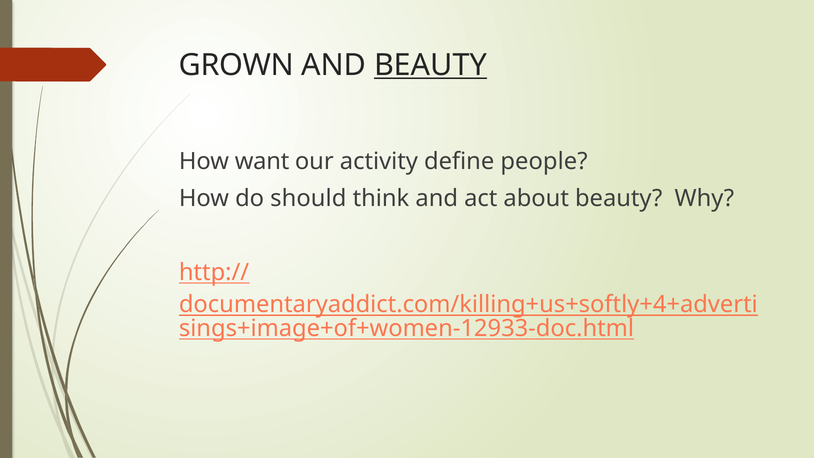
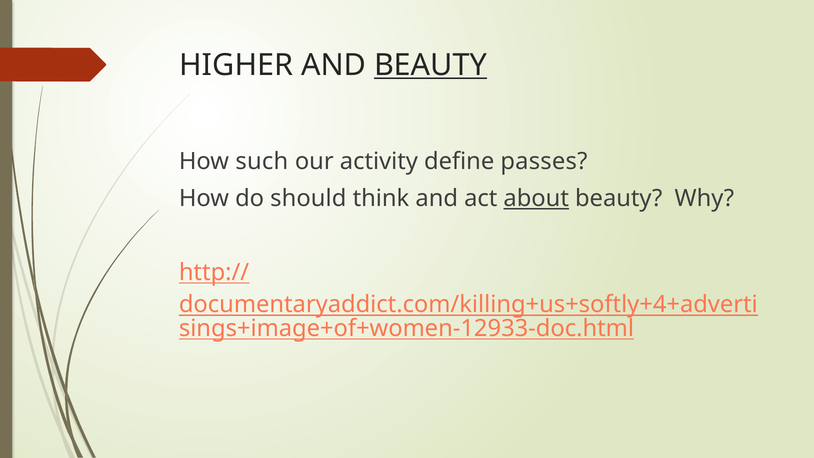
GROWN: GROWN -> HIGHER
want: want -> such
people: people -> passes
about underline: none -> present
